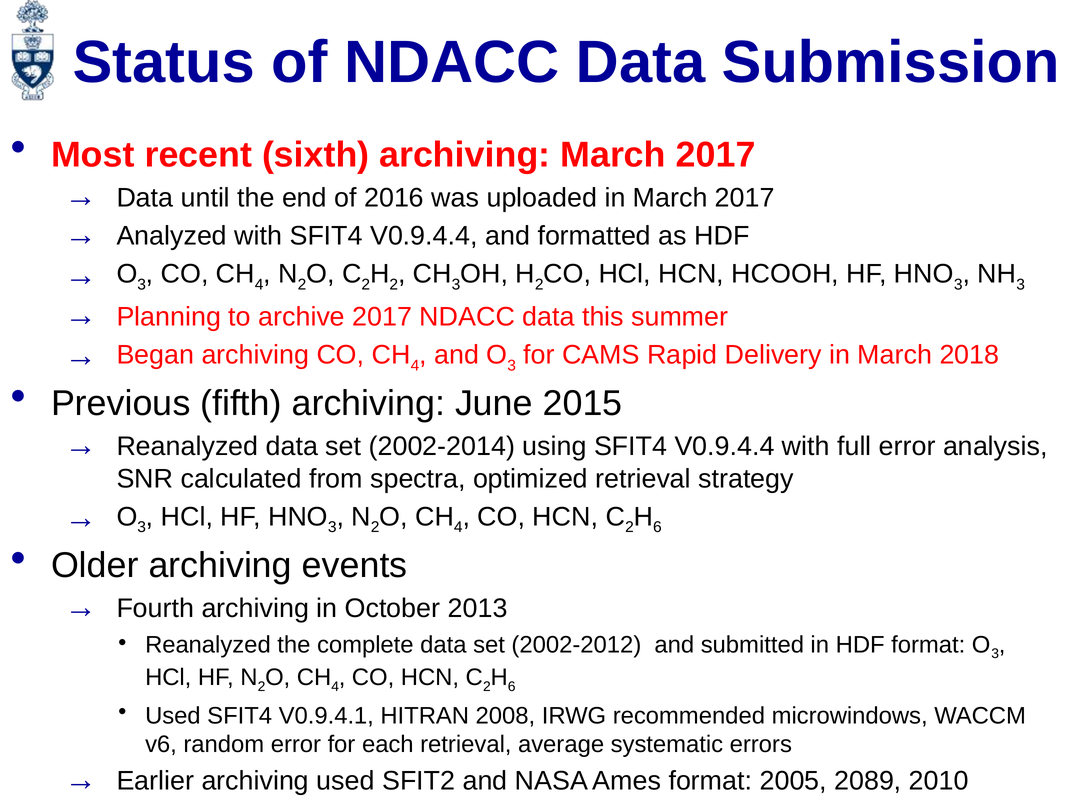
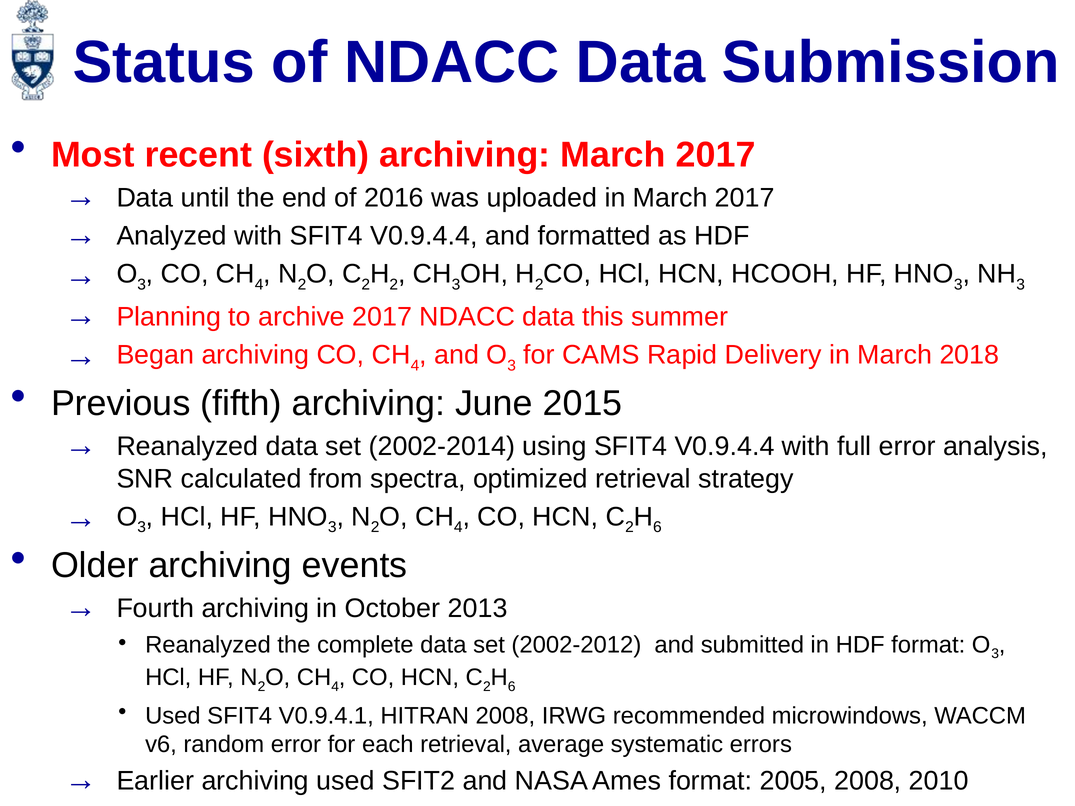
2005 2089: 2089 -> 2008
